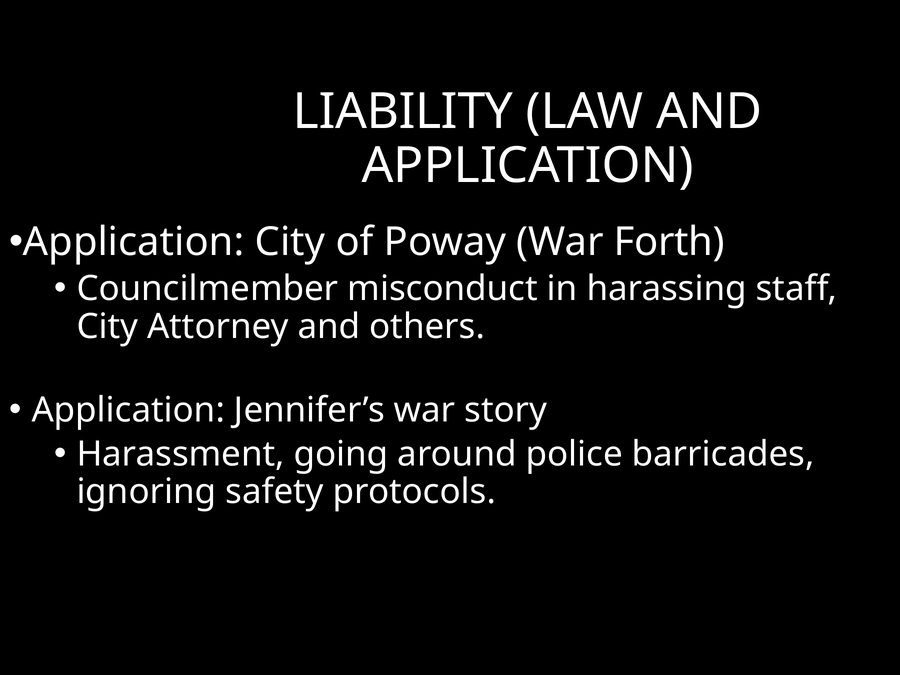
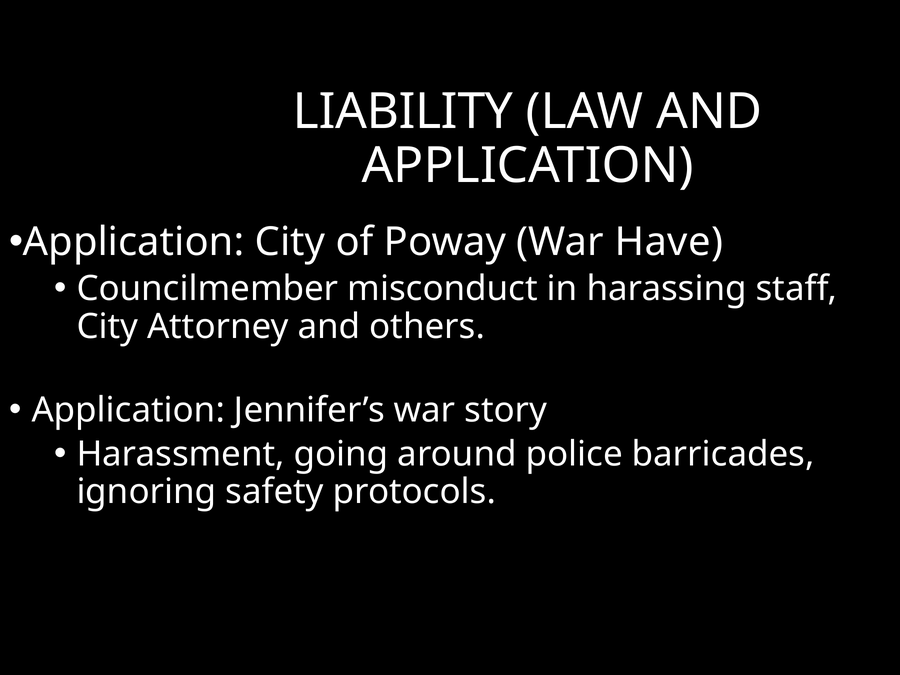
Forth: Forth -> Have
